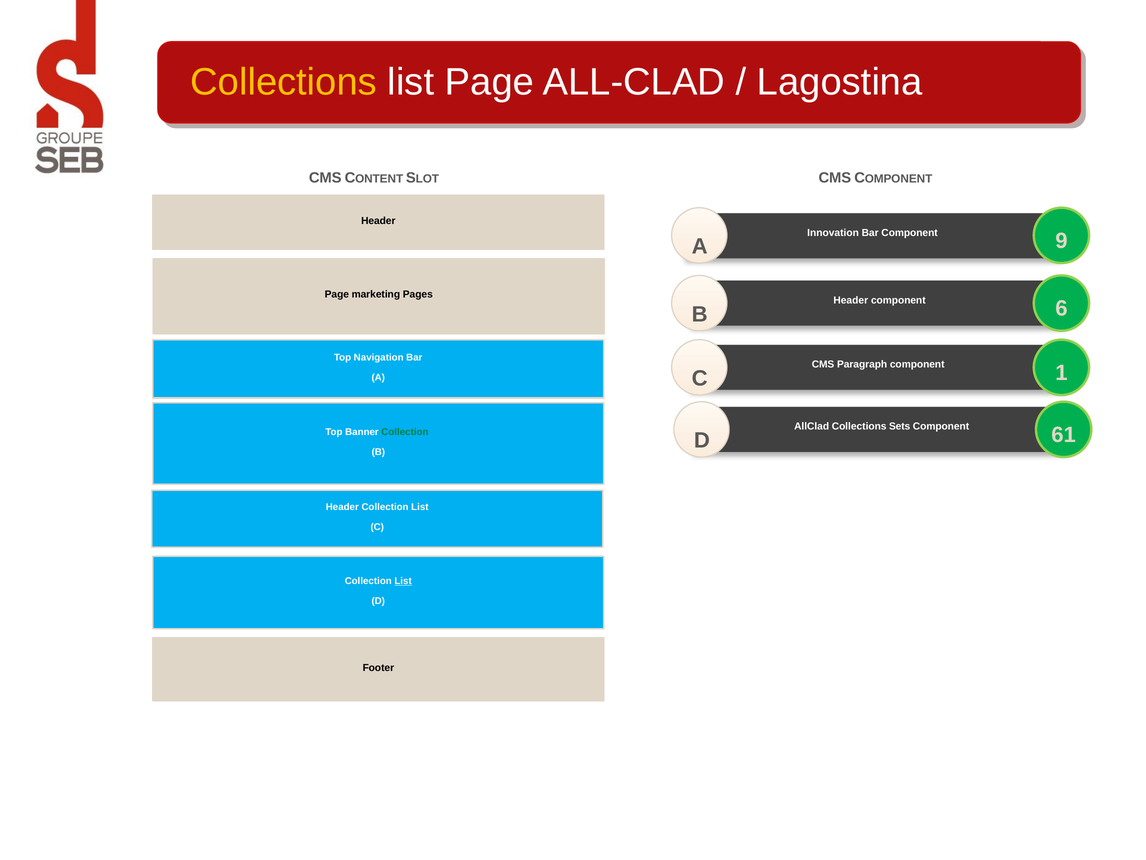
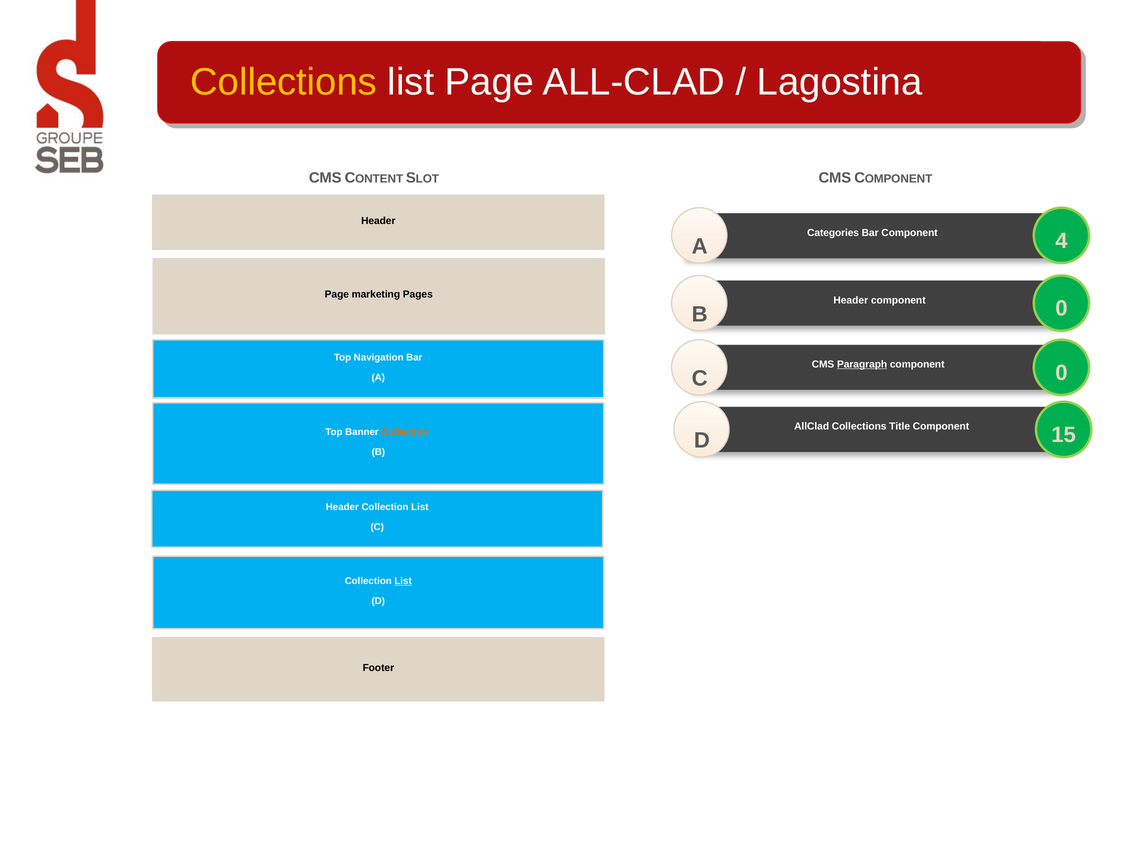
Innovation: Innovation -> Categories
9: 9 -> 4
B 6: 6 -> 0
Paragraph underline: none -> present
C 1: 1 -> 0
Sets: Sets -> Title
Collection at (405, 432) colour: green -> orange
61: 61 -> 15
